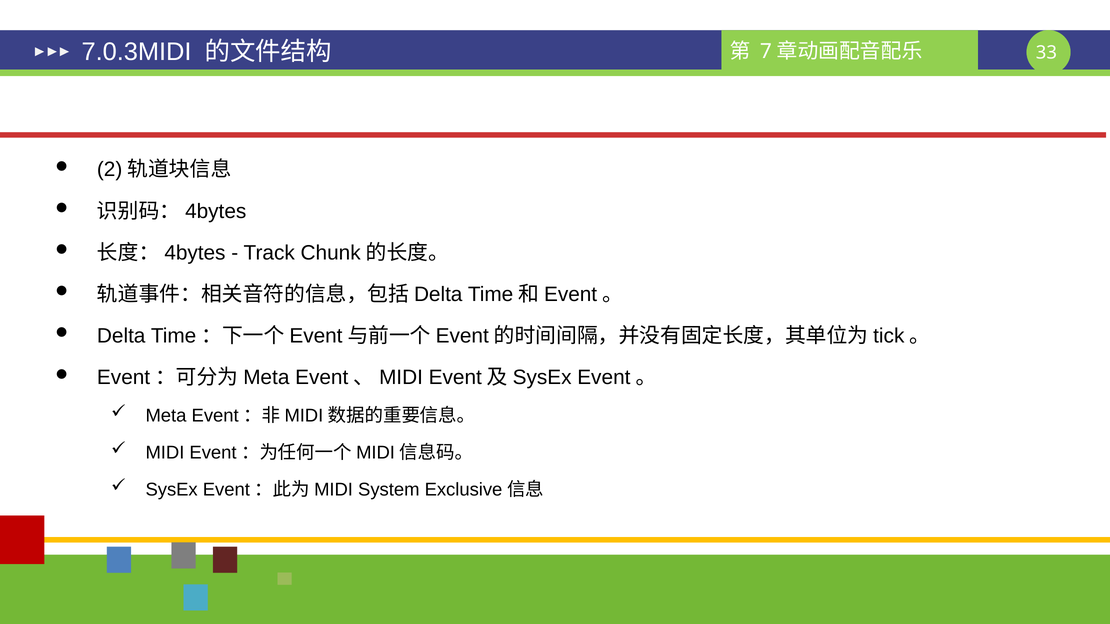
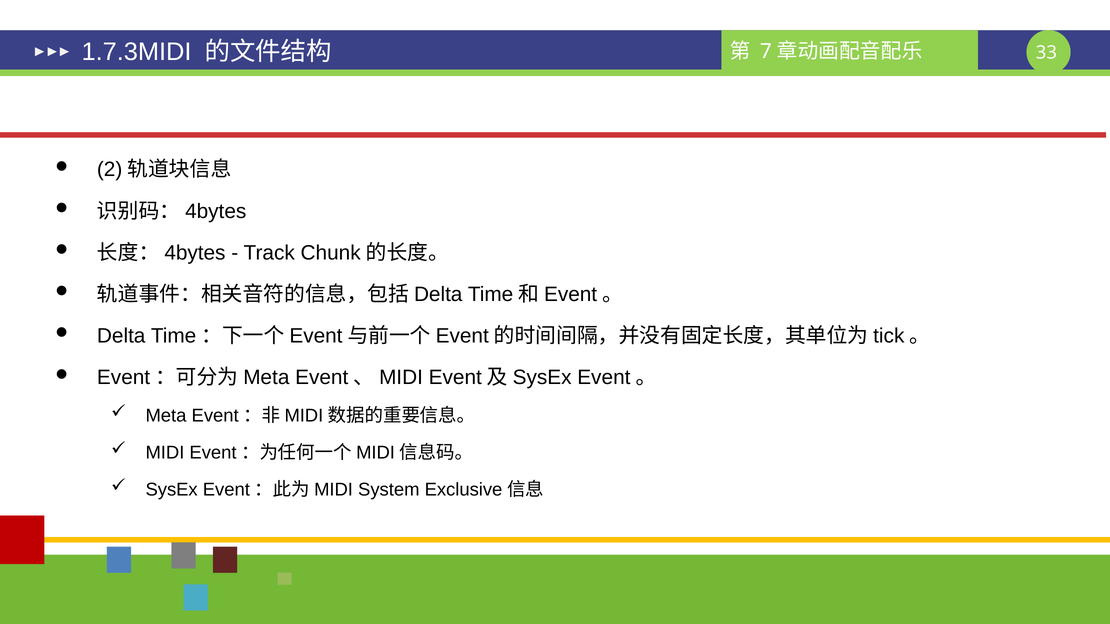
7.0.3MIDI: 7.0.3MIDI -> 1.7.3MIDI
